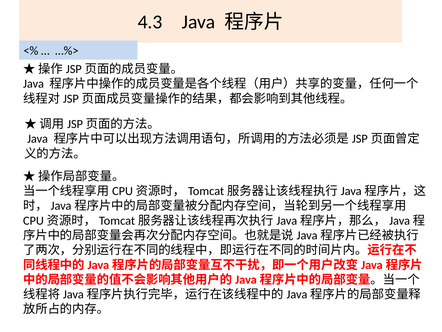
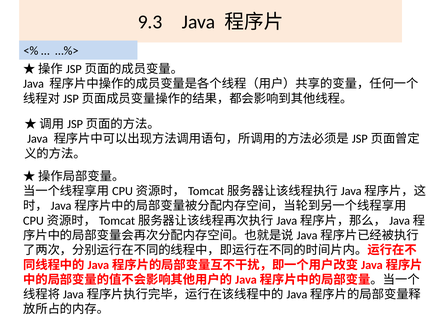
4.3: 4.3 -> 9.3
